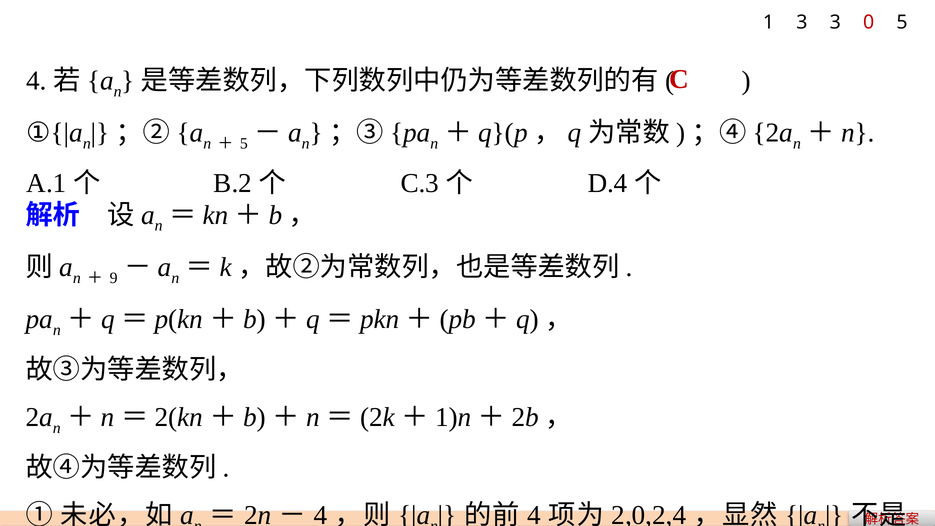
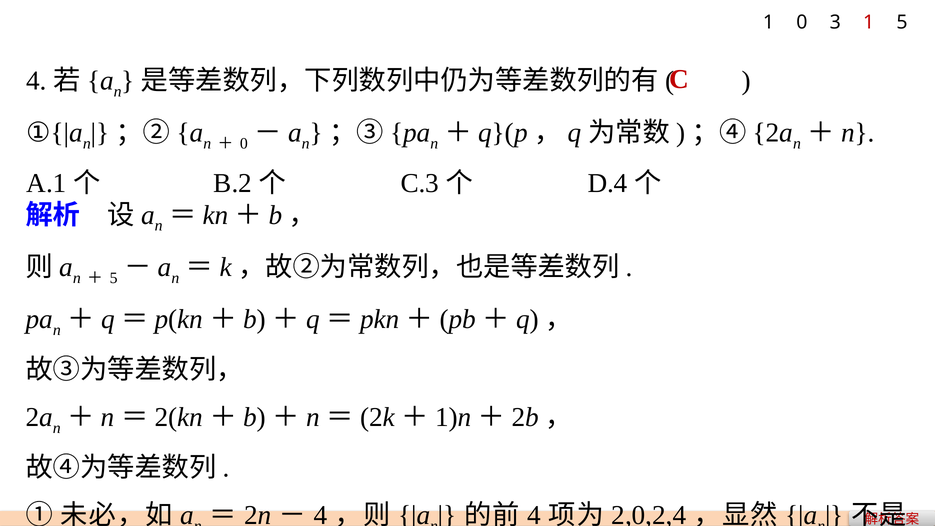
1 3: 3 -> 0
3 0: 0 -> 1
5 at (244, 143): 5 -> 0
9 at (114, 278): 9 -> 5
